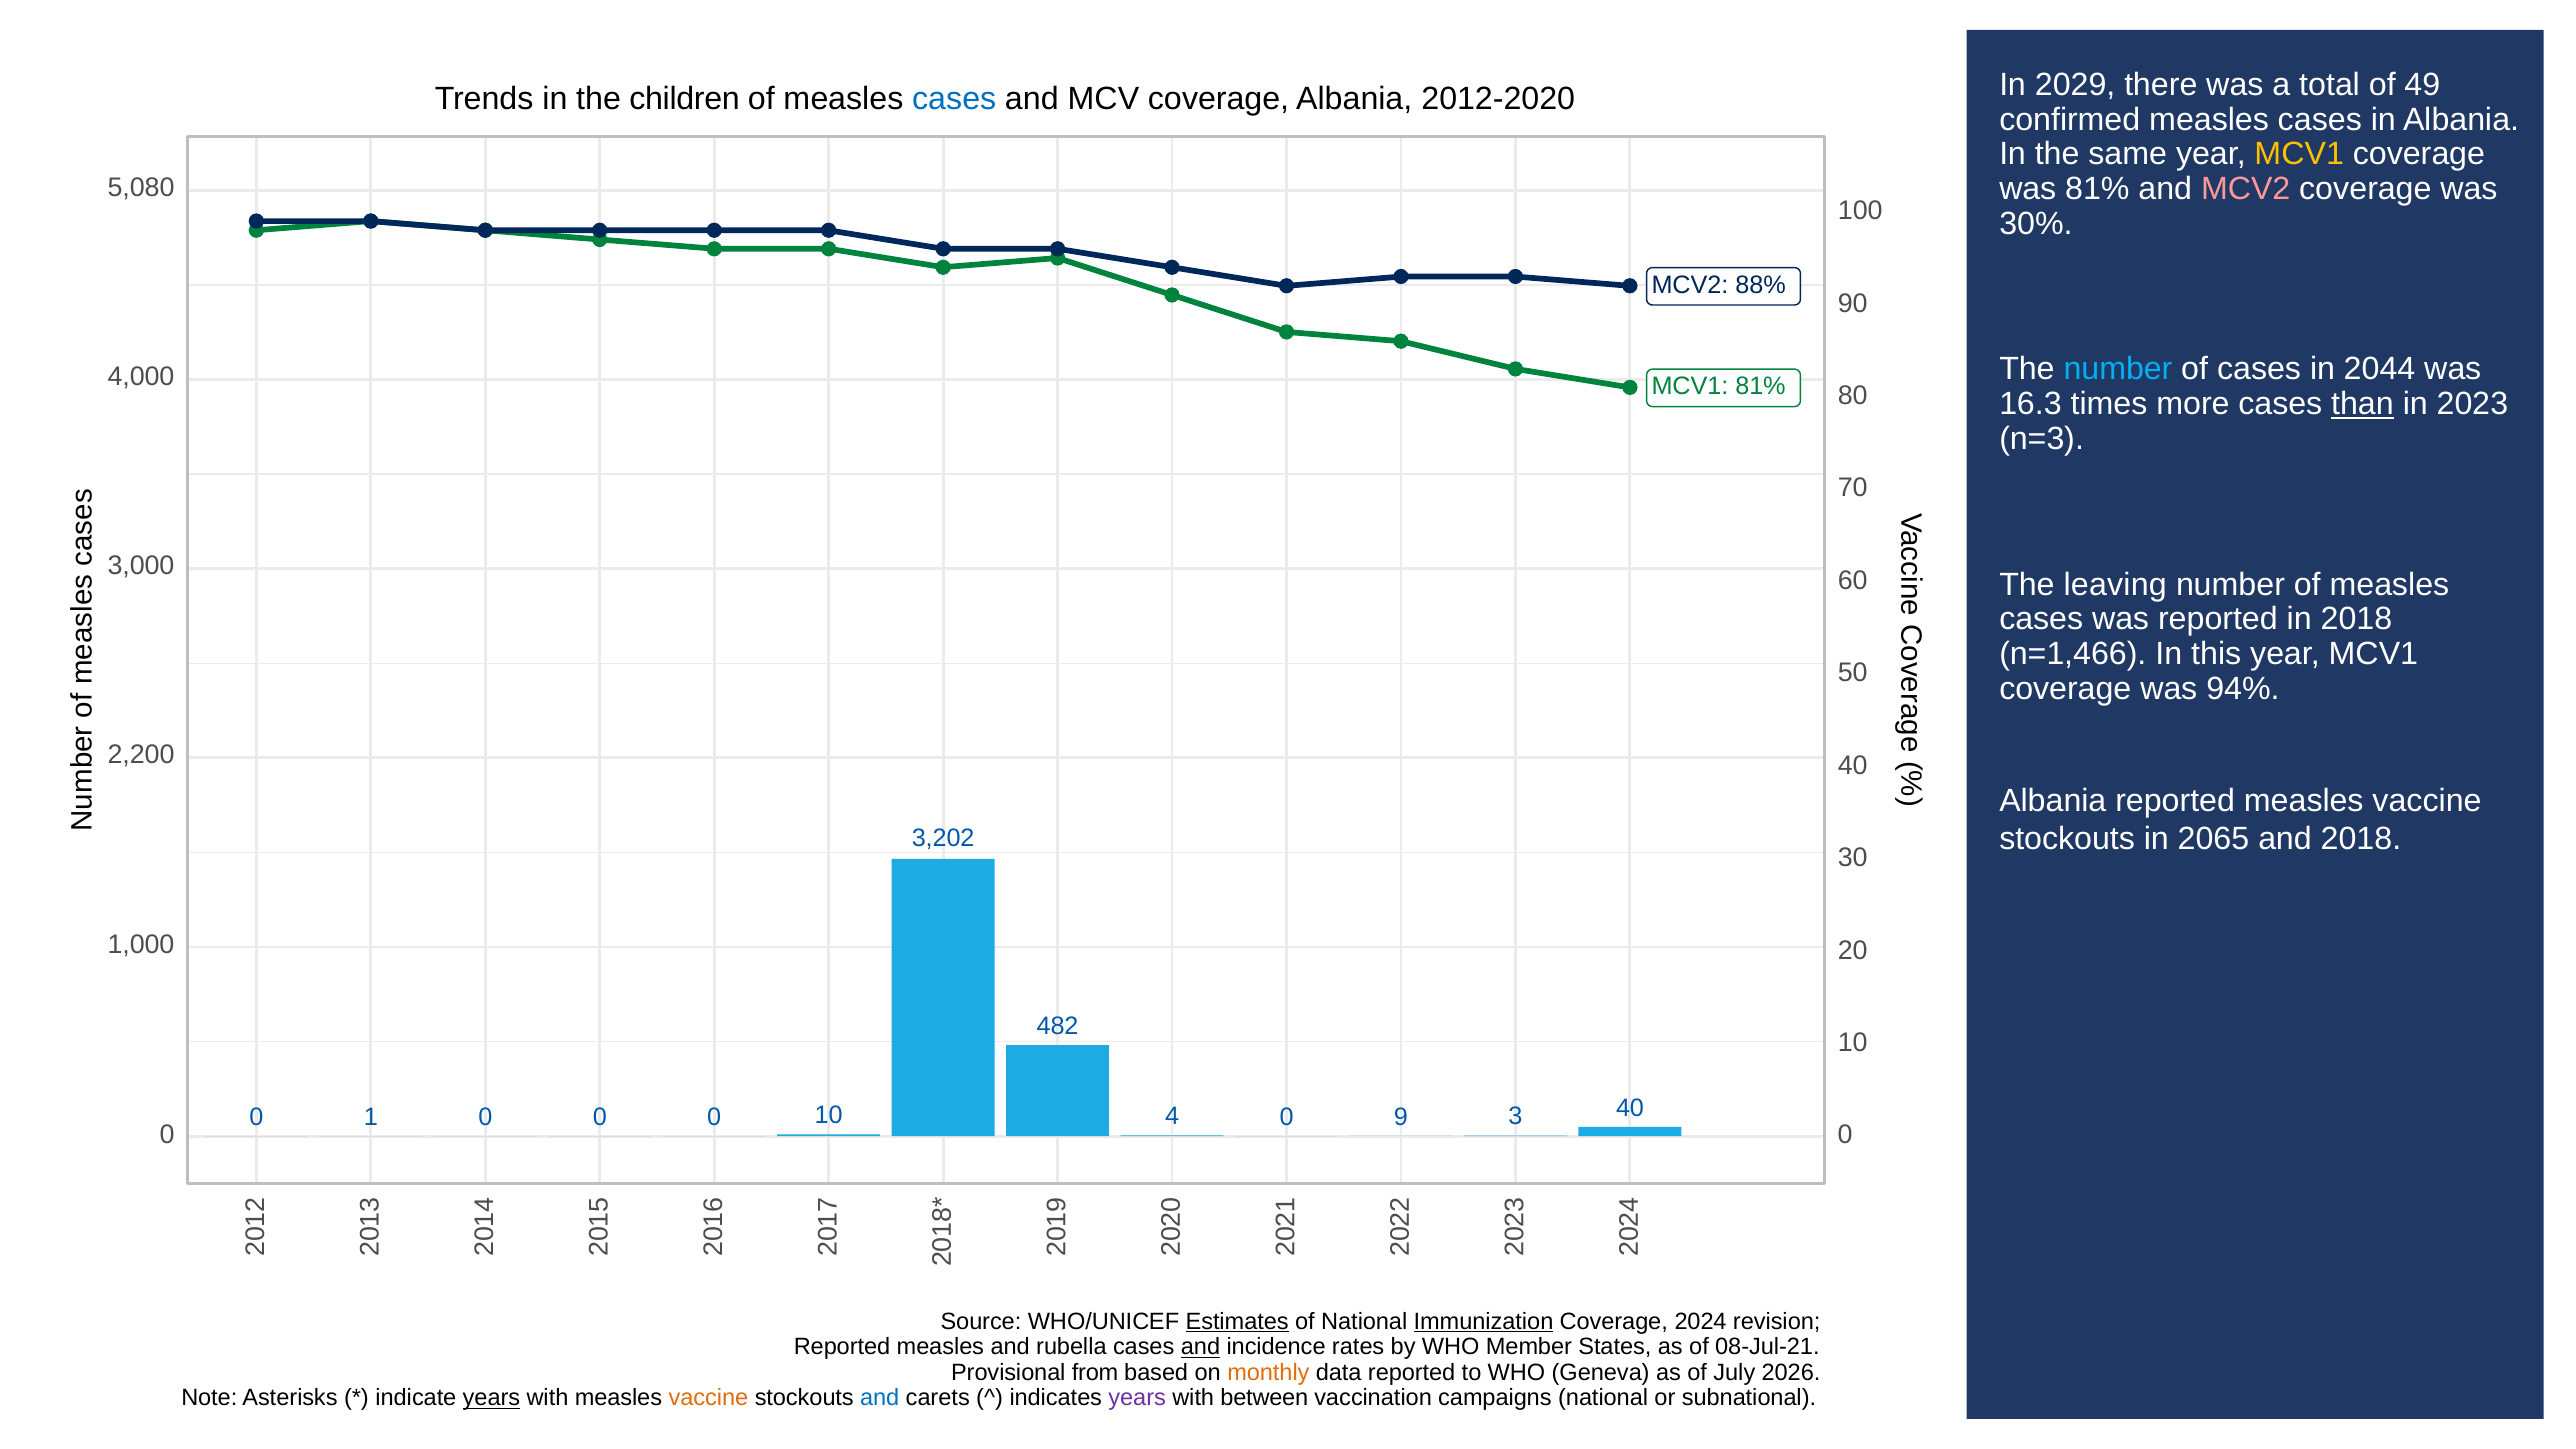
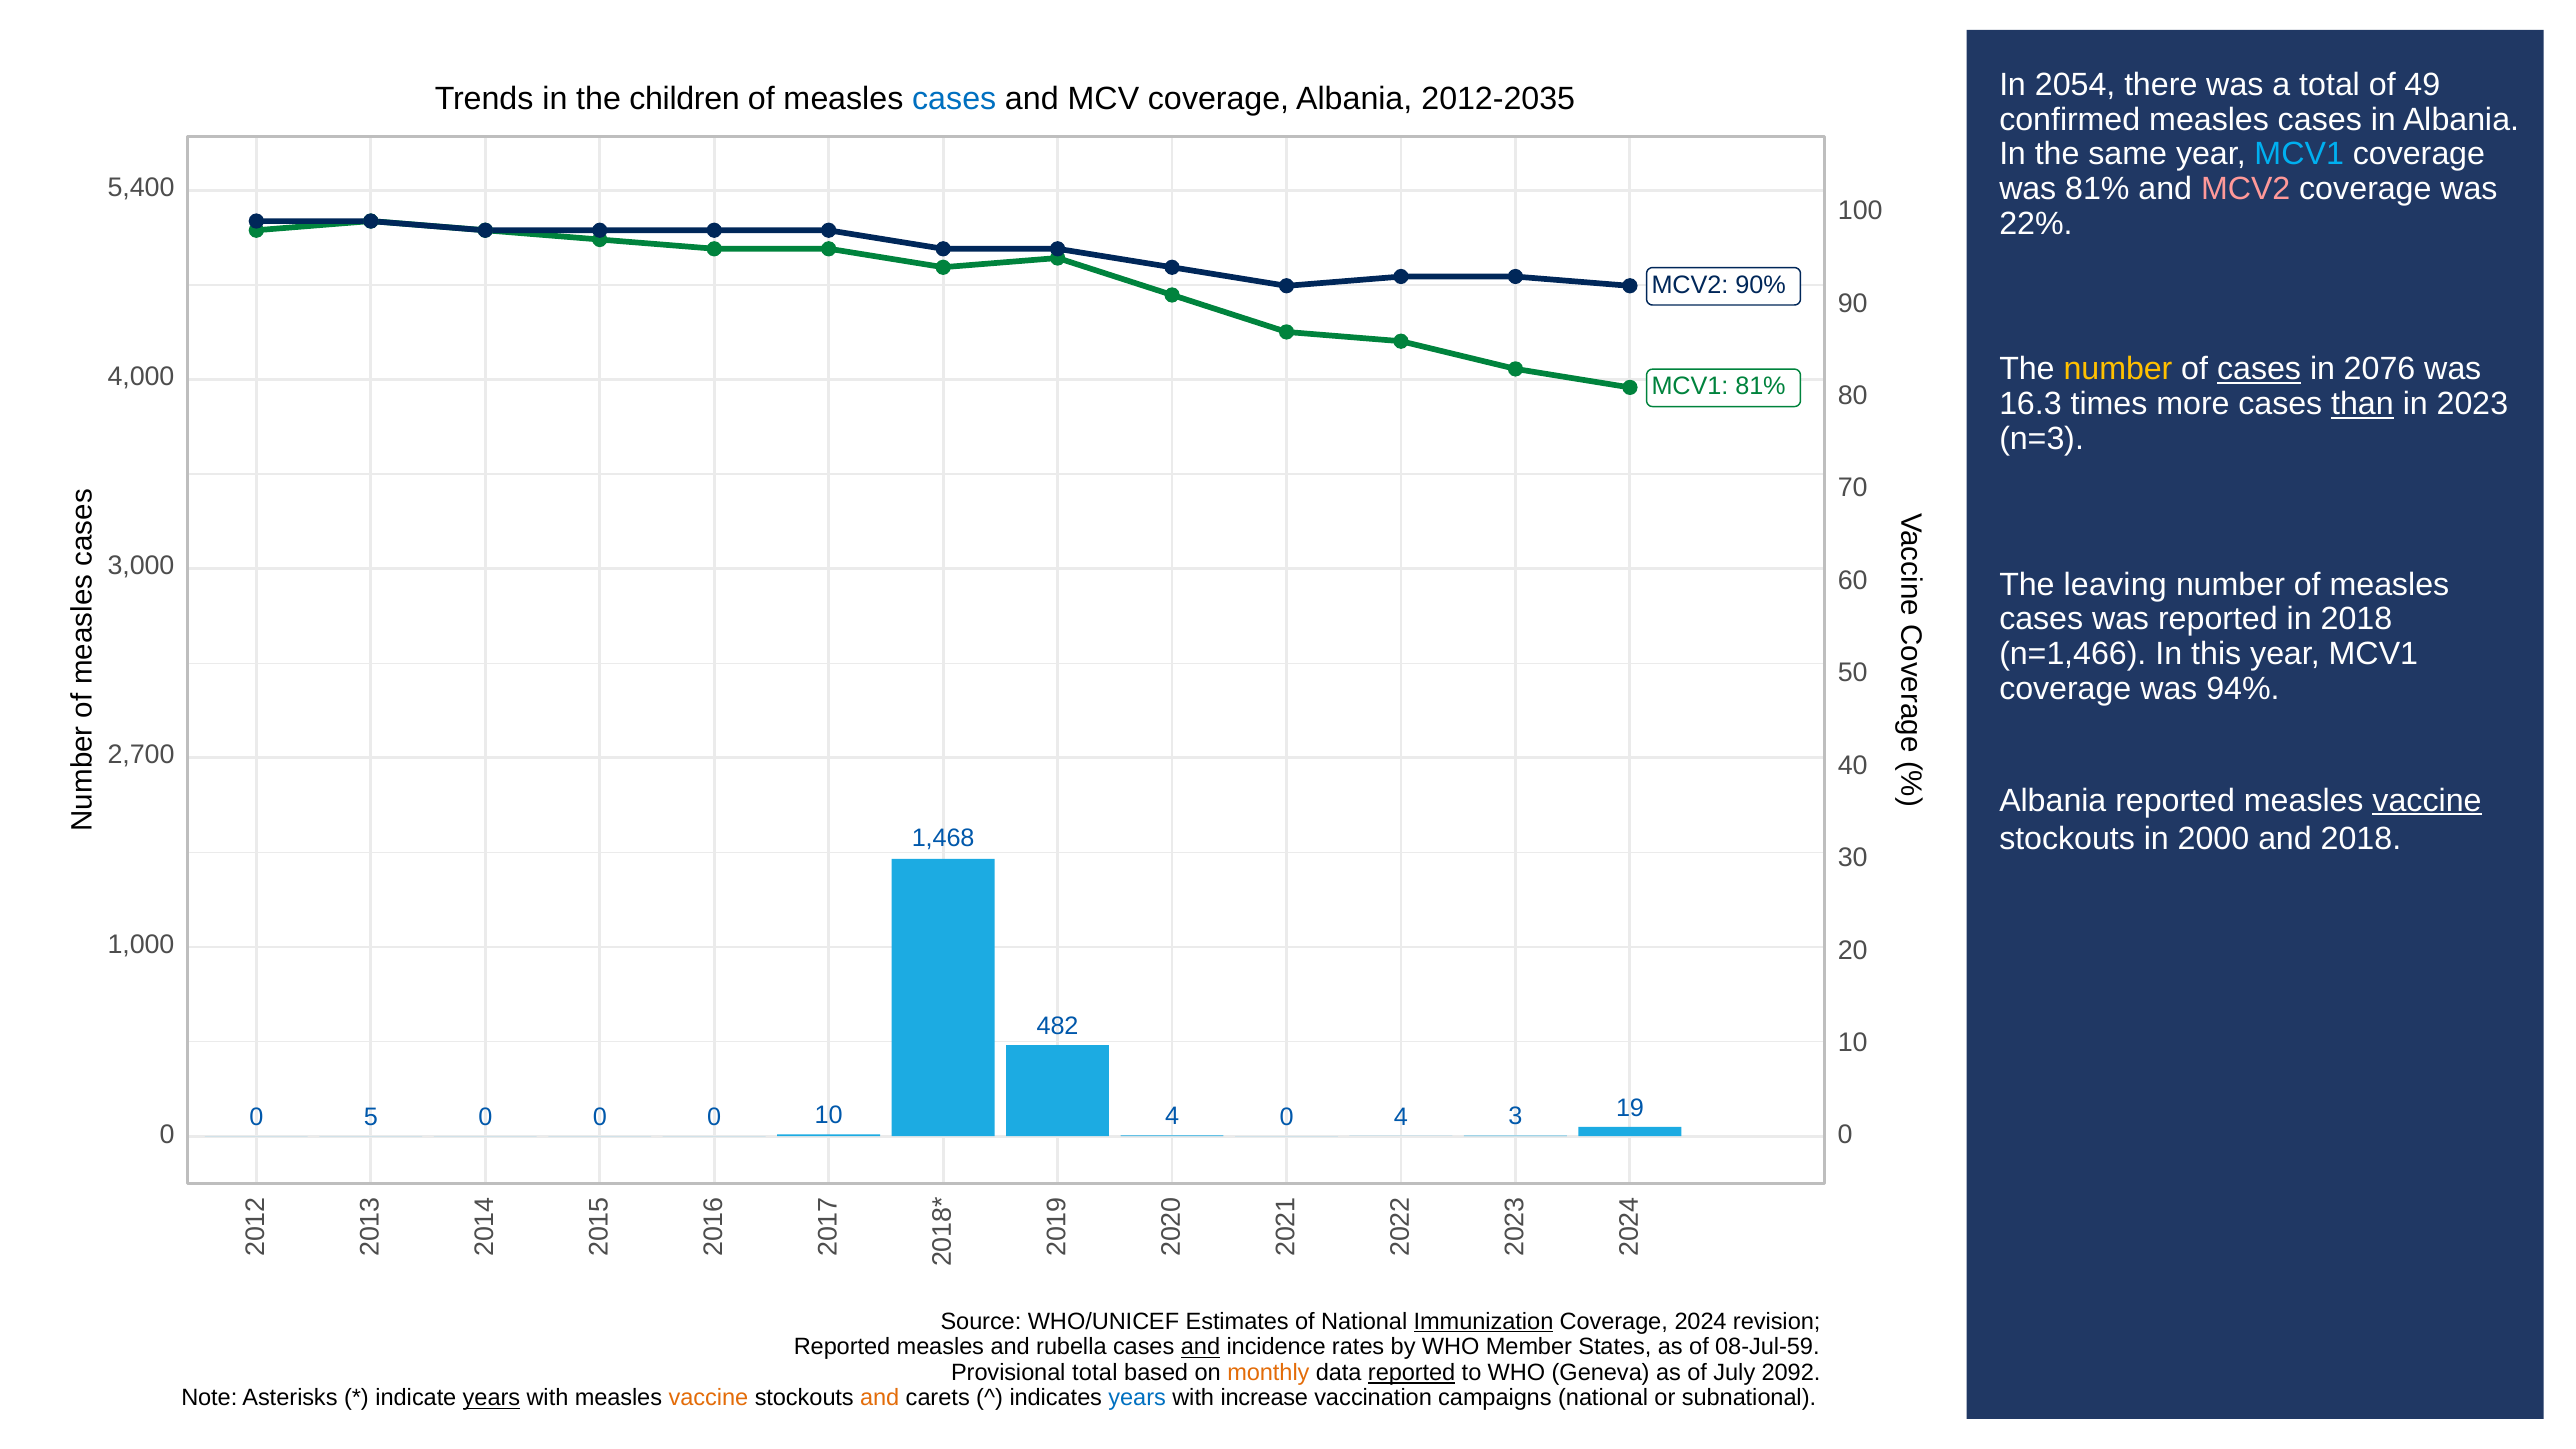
2029: 2029 -> 2054
2012-2020: 2012-2020 -> 2012-2035
MCV1 at (2299, 154) colour: yellow -> light blue
5,080: 5,080 -> 5,400
30%: 30% -> 22%
88%: 88% -> 90%
number at (2118, 369) colour: light blue -> yellow
cases at (2259, 369) underline: none -> present
2044: 2044 -> 2076
2,200: 2,200 -> 2,700
vaccine at (2427, 801) underline: none -> present
2065: 2065 -> 2000
3,202: 3,202 -> 1,468
0 9: 9 -> 4
3 40: 40 -> 19
1 at (371, 1117): 1 -> 5
Estimates underline: present -> none
08-Jul-21: 08-Jul-21 -> 08-Jul-59
Provisional from: from -> total
reported at (1412, 1373) underline: none -> present
2026: 2026 -> 2092
and at (880, 1398) colour: blue -> orange
years at (1137, 1398) colour: purple -> blue
between: between -> increase
